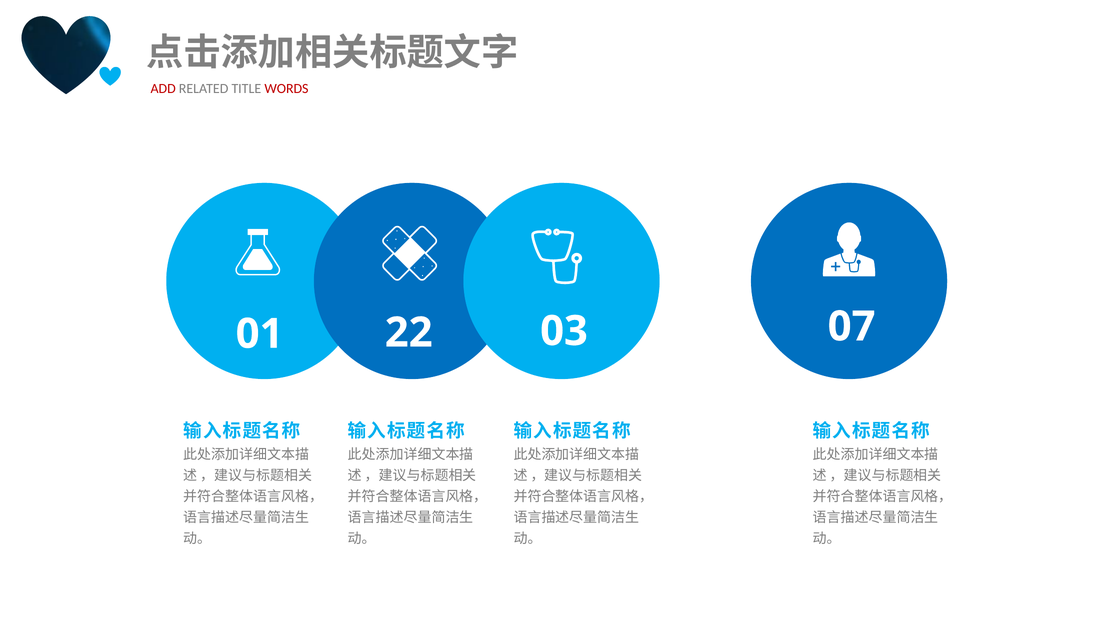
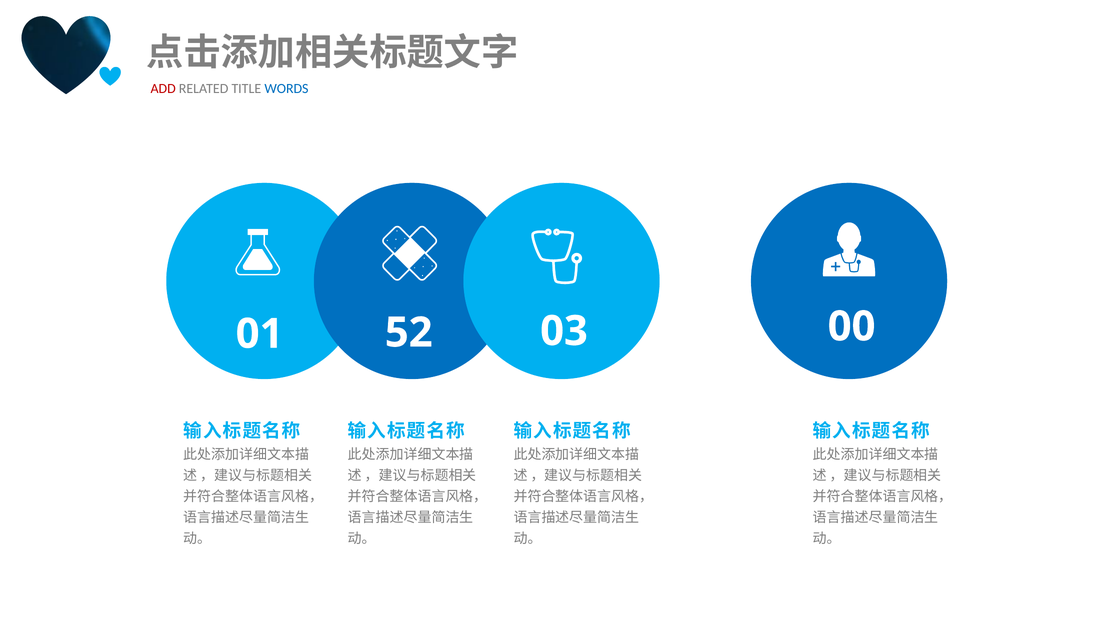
WORDS colour: red -> blue
22: 22 -> 52
07: 07 -> 00
